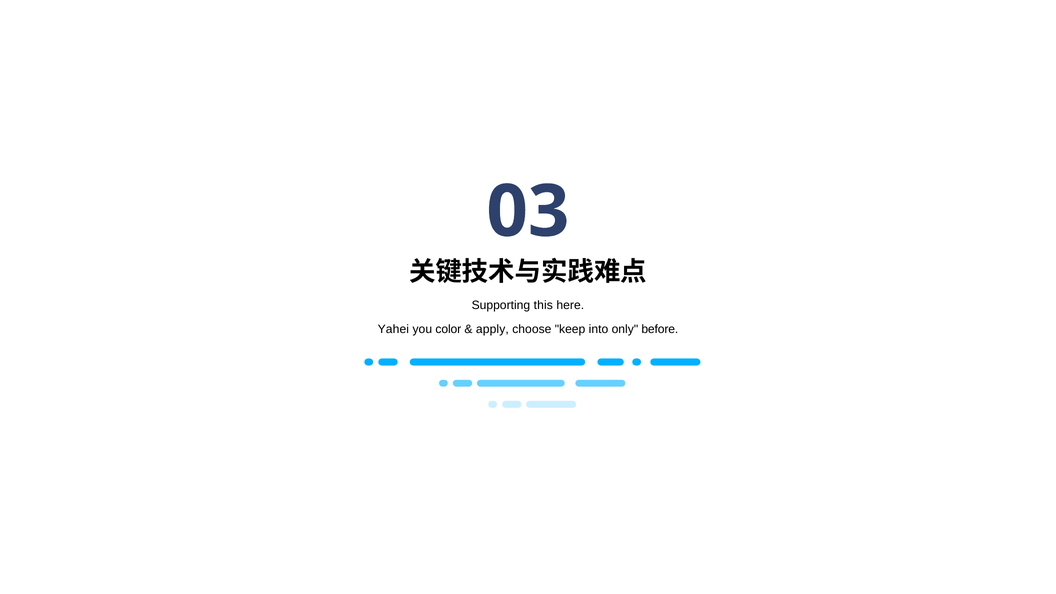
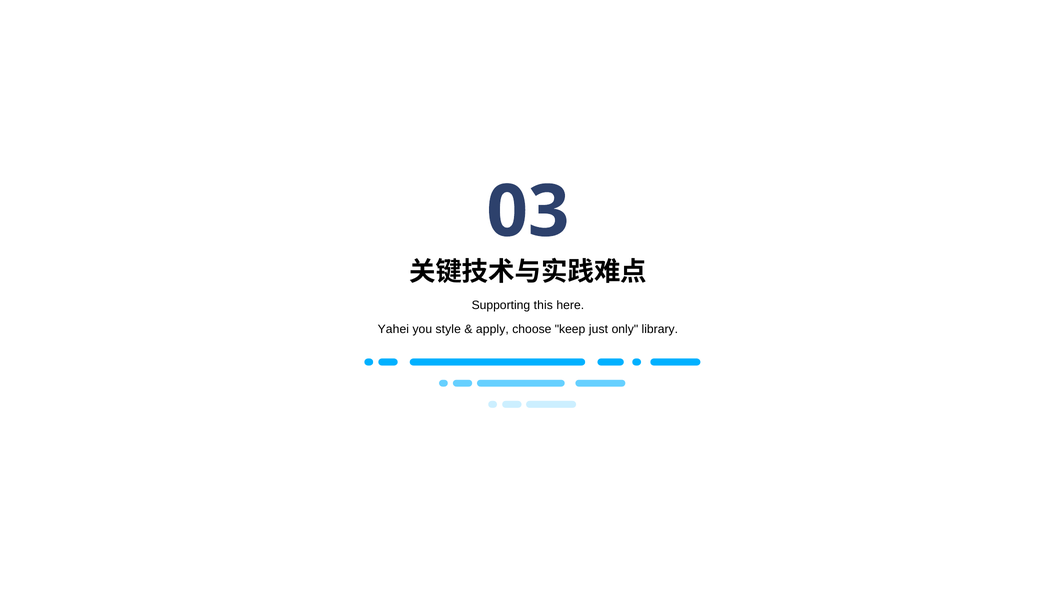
color: color -> style
into: into -> just
before: before -> library
